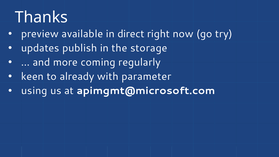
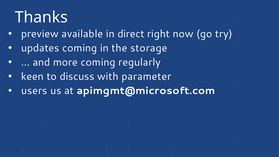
updates publish: publish -> coming
already: already -> discuss
using: using -> users
